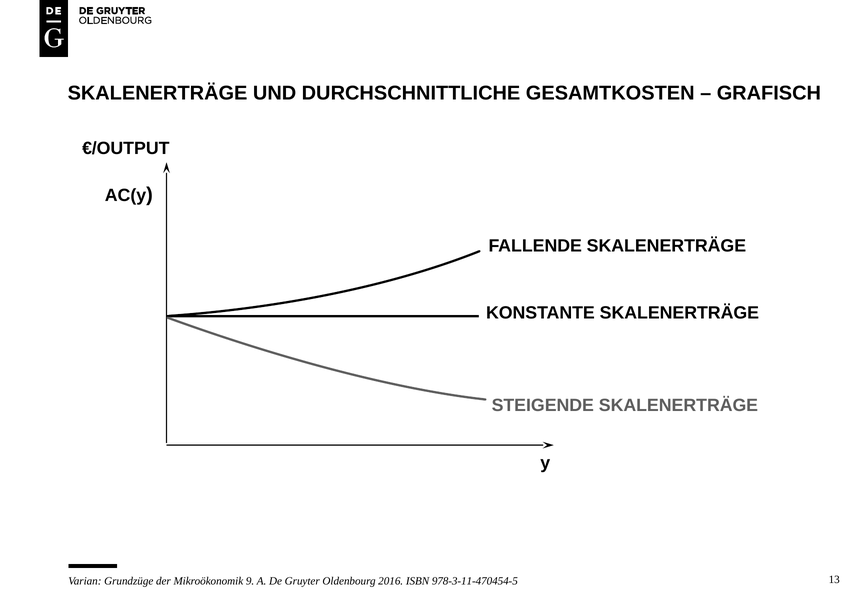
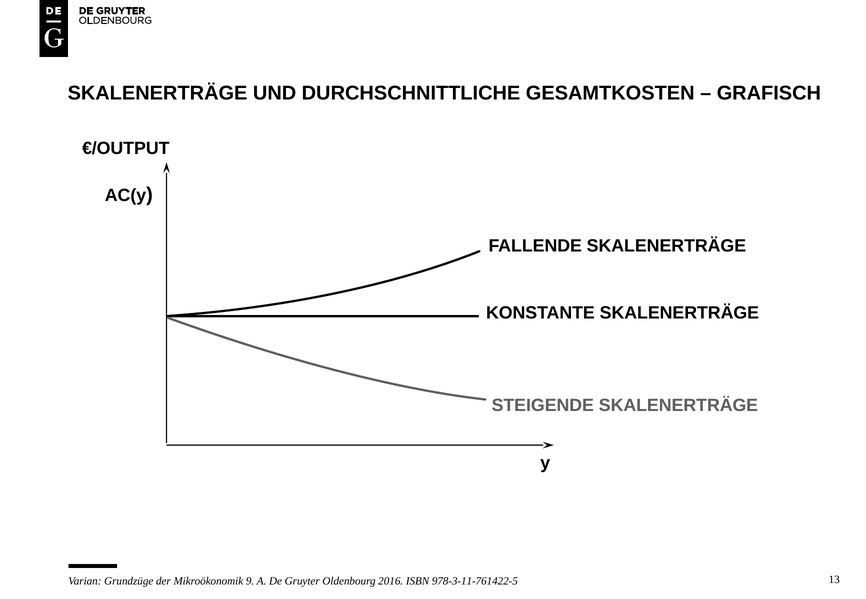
978-3-11-470454-5: 978-3-11-470454-5 -> 978-3-11-761422-5
